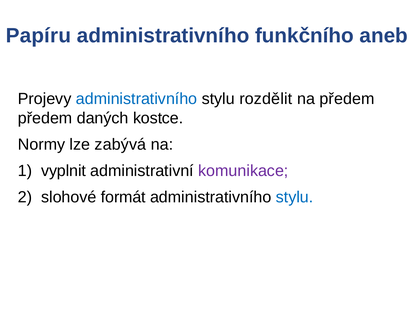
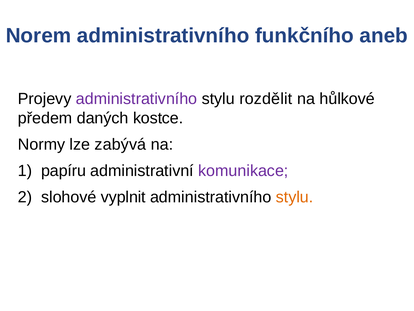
Papíru: Papíru -> Norem
administrativního at (137, 99) colour: blue -> purple
na předem: předem -> hůlkové
vyplnit: vyplnit -> papíru
formát: formát -> vyplnit
stylu at (295, 197) colour: blue -> orange
